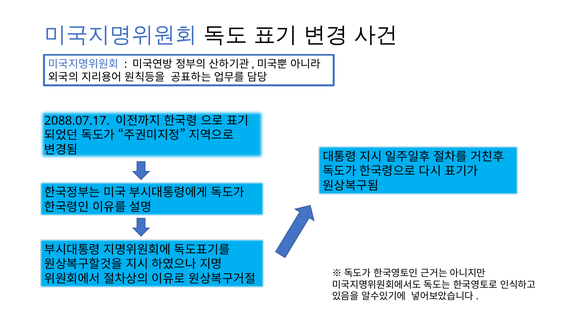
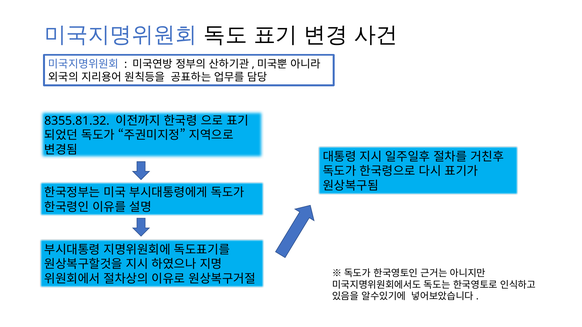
2088.07.17: 2088.07.17 -> 8355.81.32
